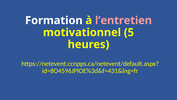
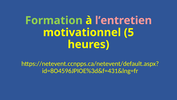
Formation colour: white -> light green
